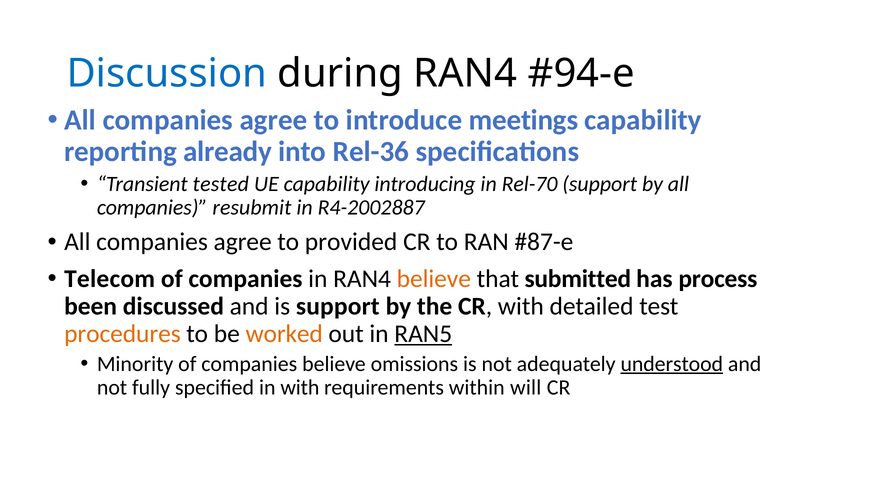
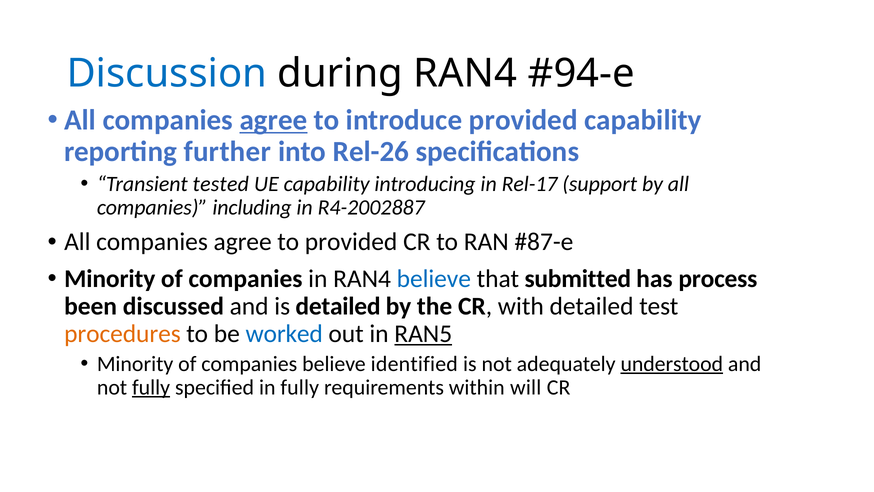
agree at (273, 120) underline: none -> present
introduce meetings: meetings -> provided
already: already -> further
Rel-36: Rel-36 -> Rel-26
Rel-70: Rel-70 -> Rel-17
resubmit: resubmit -> including
Telecom at (110, 278): Telecom -> Minority
believe at (434, 278) colour: orange -> blue
is support: support -> detailed
worked colour: orange -> blue
omissions: omissions -> identified
fully at (151, 387) underline: none -> present
in with: with -> fully
